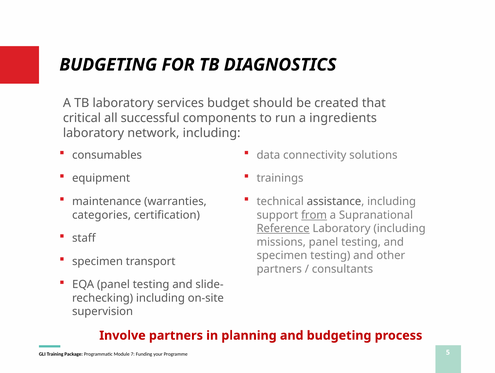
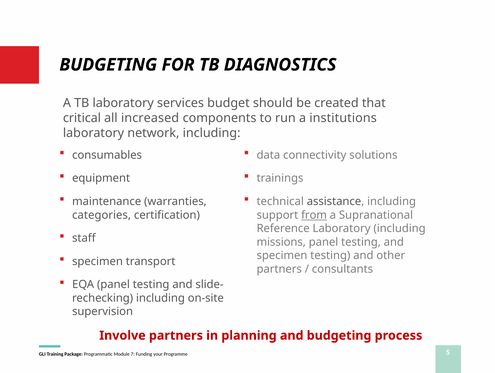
successful: successful -> increased
ingredients: ingredients -> institutions
Reference underline: present -> none
